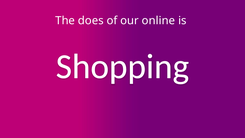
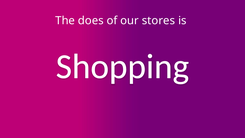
online: online -> stores
